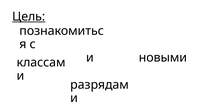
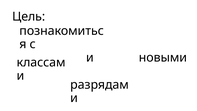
Цель underline: present -> none
